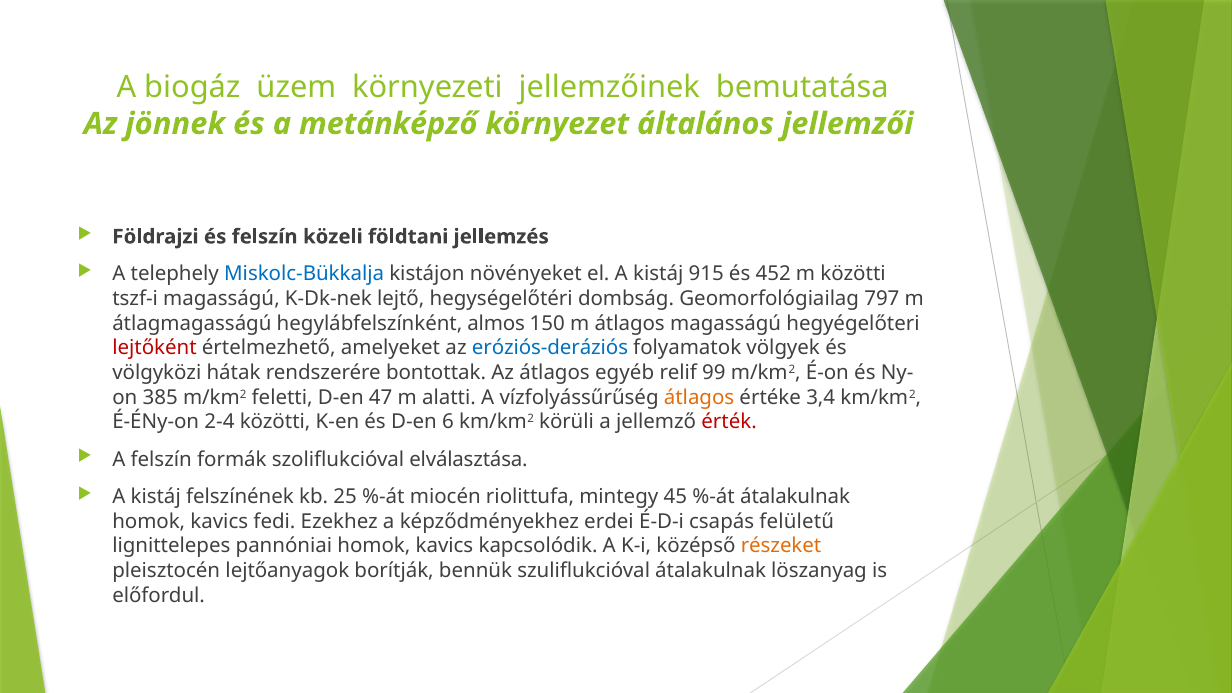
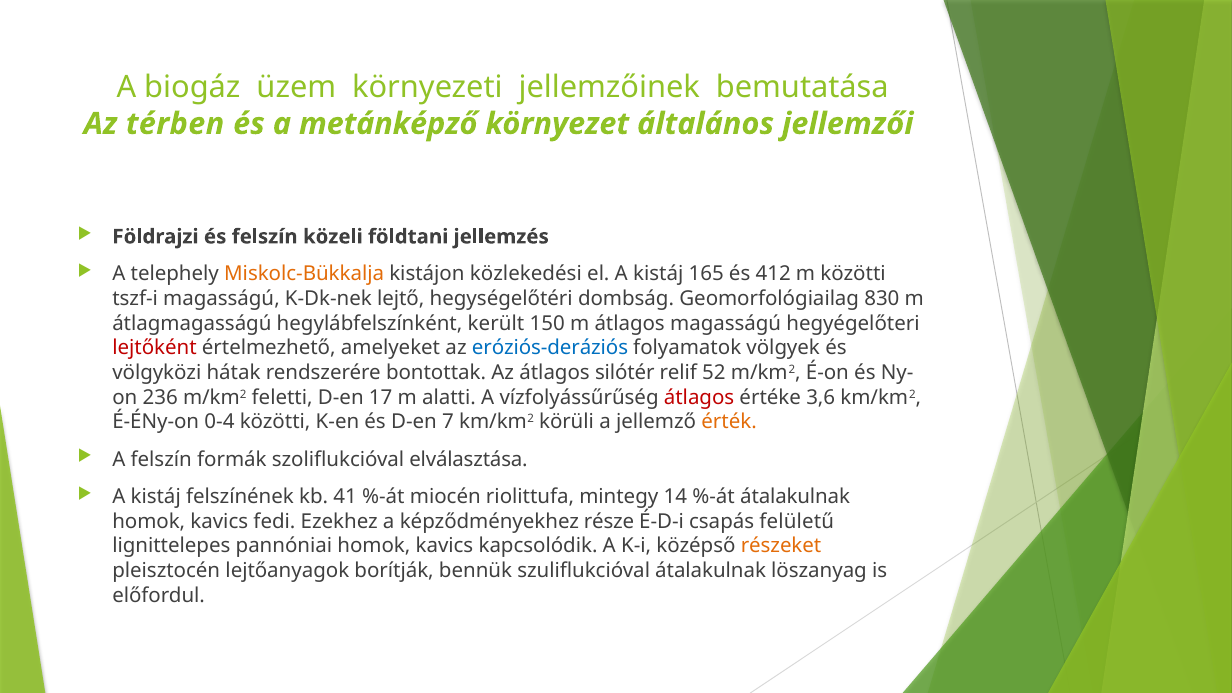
jönnek: jönnek -> térben
Miskolc-Bükkalja colour: blue -> orange
növényeket: növényeket -> közlekedési
915: 915 -> 165
452: 452 -> 412
797: 797 -> 830
almos: almos -> került
egyéb: egyéb -> silótér
99: 99 -> 52
385: 385 -> 236
47: 47 -> 17
átlagos at (699, 397) colour: orange -> red
3,4: 3,4 -> 3,6
2-4: 2-4 -> 0-4
6: 6 -> 7
érték colour: red -> orange
25: 25 -> 41
45: 45 -> 14
erdei: erdei -> része
